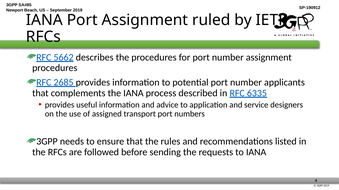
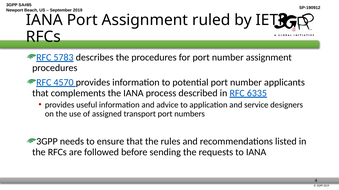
5662: 5662 -> 5783
2685: 2685 -> 4570
